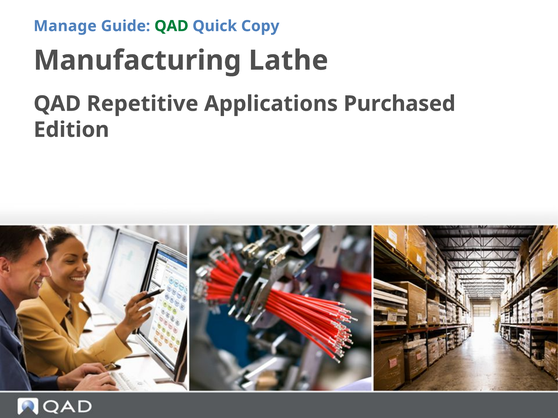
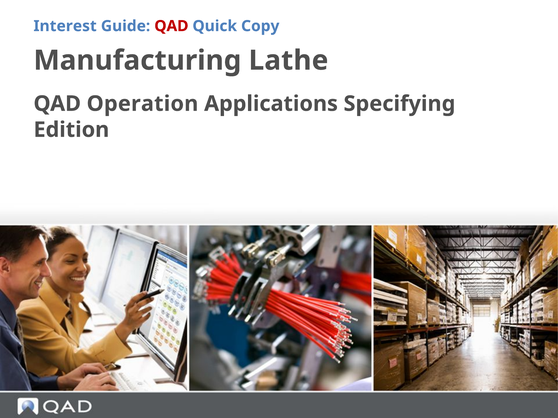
Manage: Manage -> Interest
QAD at (171, 26) colour: green -> red
Repetitive: Repetitive -> Operation
Purchased: Purchased -> Specifying
